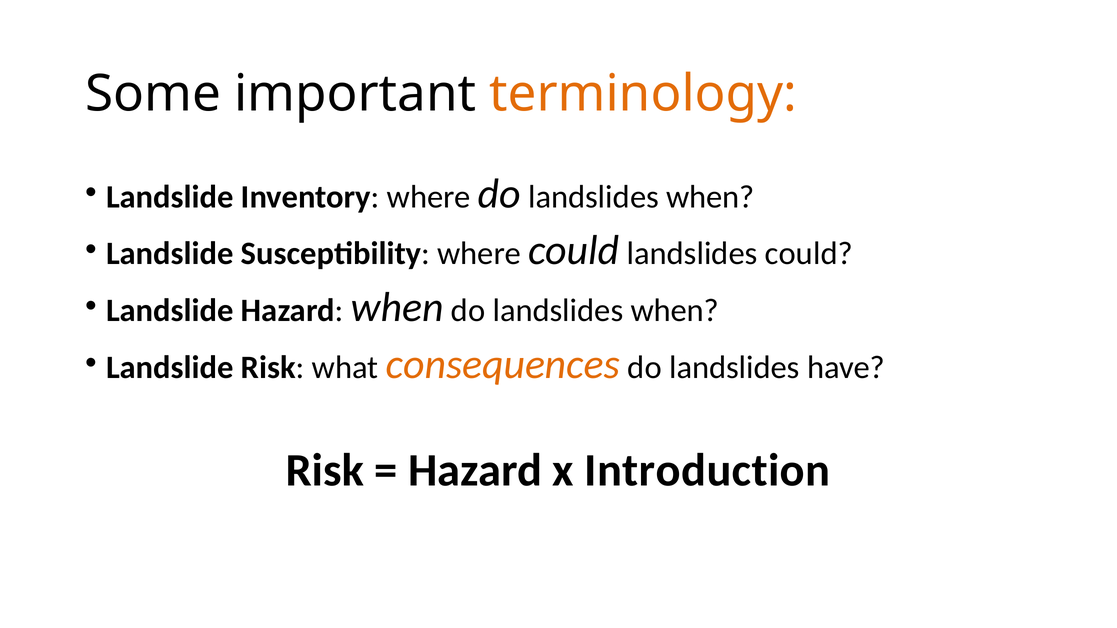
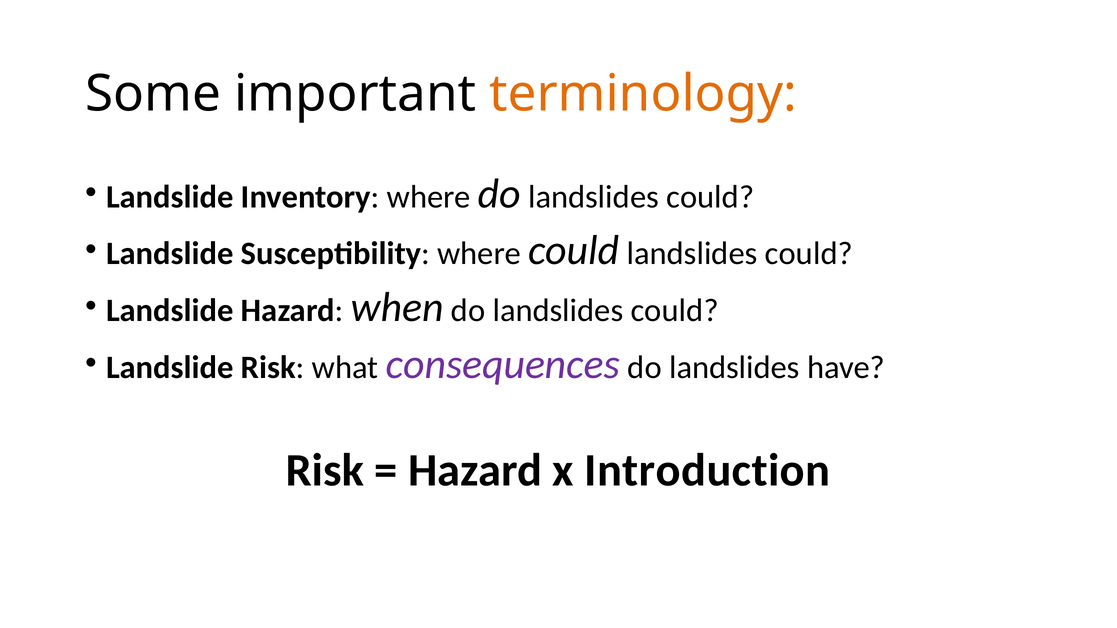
where do landslides when: when -> could
when do landslides when: when -> could
consequences colour: orange -> purple
